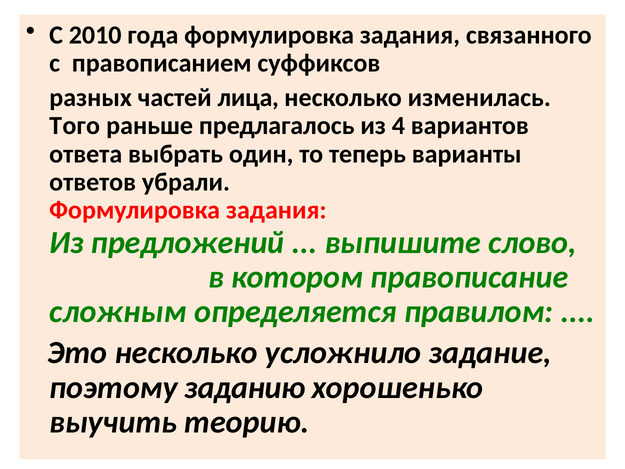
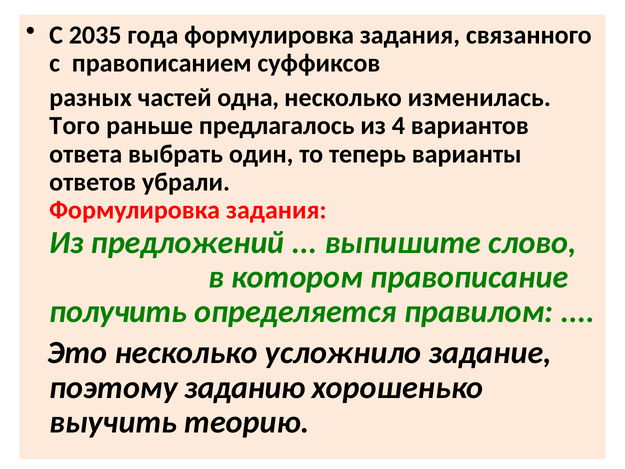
2010: 2010 -> 2035
лица: лица -> одна
сложным: сложным -> получить
